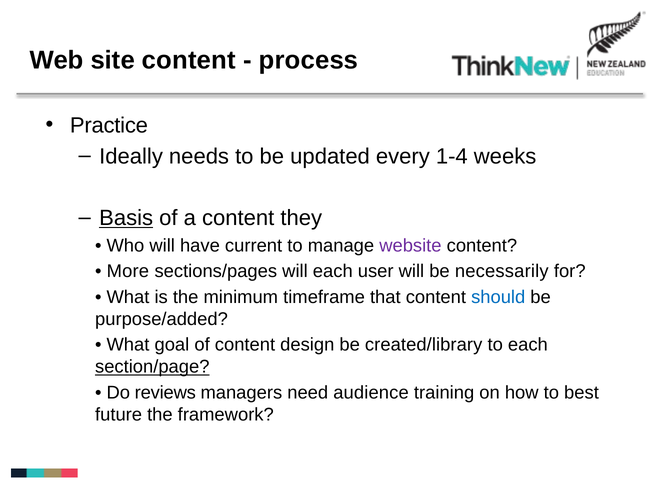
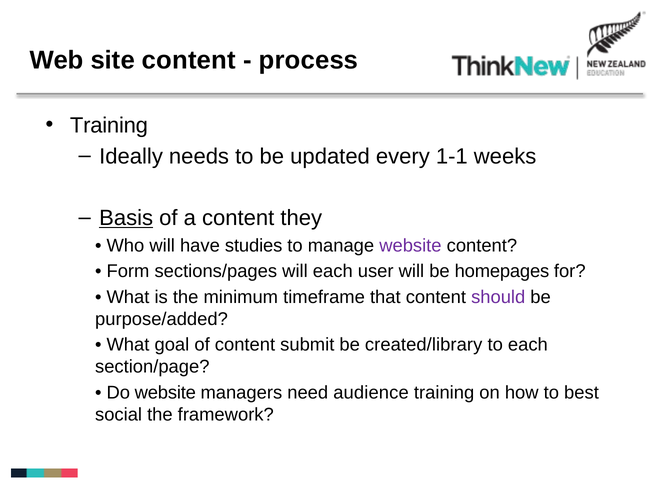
Practice at (109, 125): Practice -> Training
1-4: 1-4 -> 1-1
current: current -> studies
More: More -> Form
necessarily: necessarily -> homepages
should colour: blue -> purple
design: design -> submit
section/page underline: present -> none
Do reviews: reviews -> website
future: future -> social
